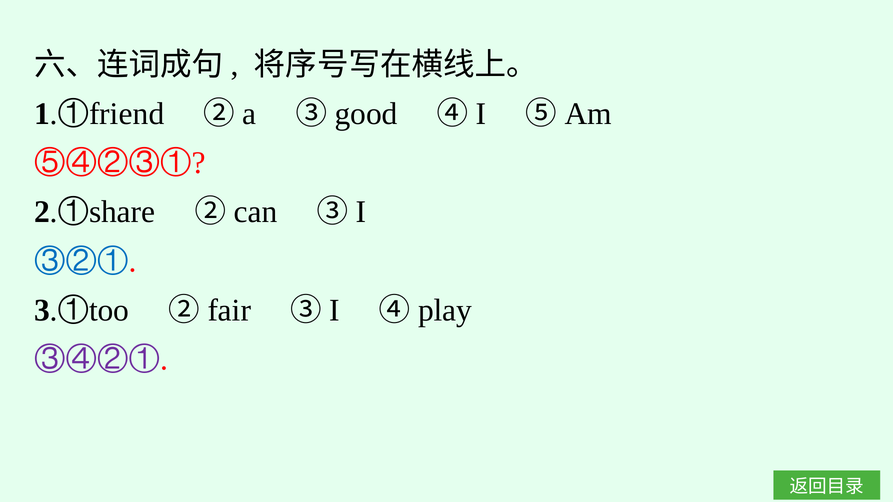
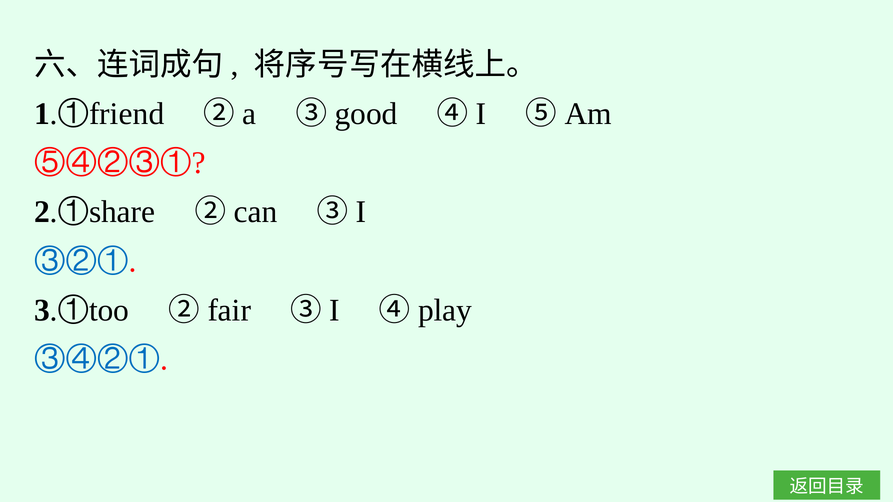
③④②① colour: purple -> blue
